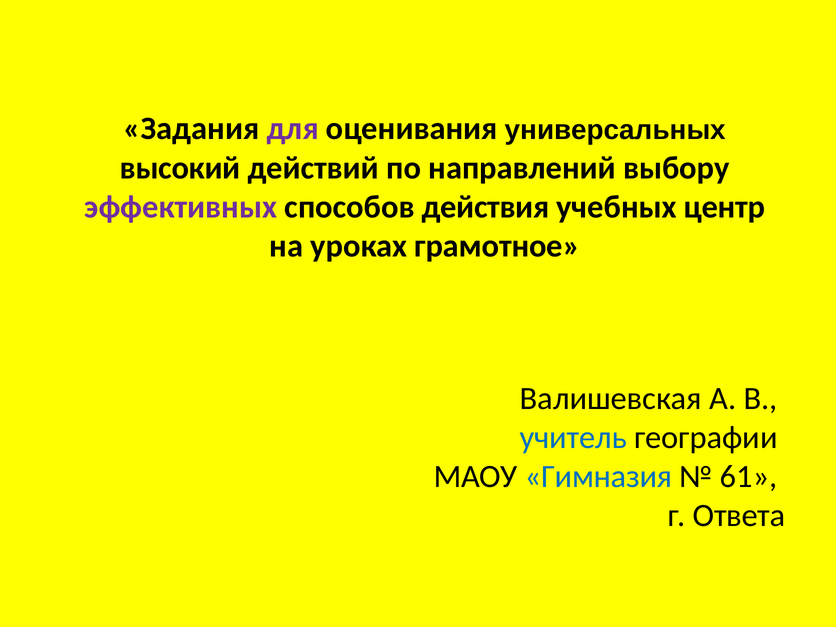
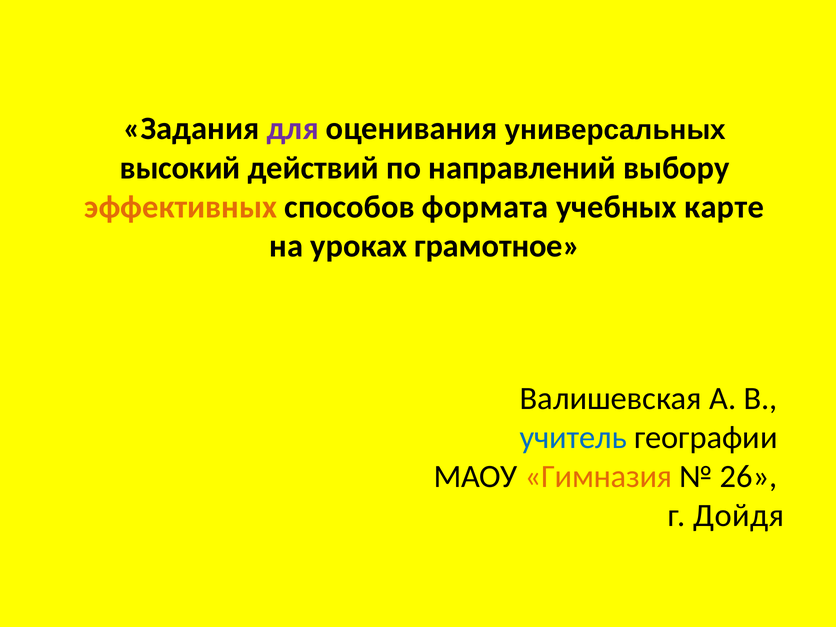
эффективных colour: purple -> orange
действия: действия -> формата
центр: центр -> карте
Гимназия colour: blue -> orange
61: 61 -> 26
Ответа: Ответа -> Дойдя
